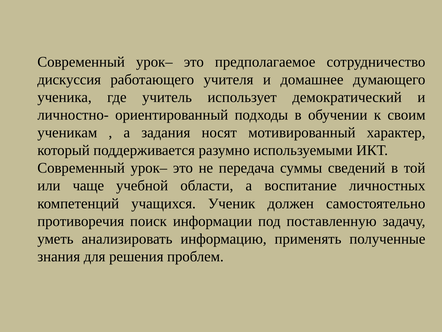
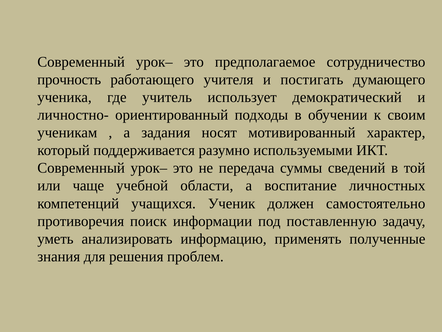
дискуссия: дискуссия -> прочность
домашнее: домашнее -> постигать
